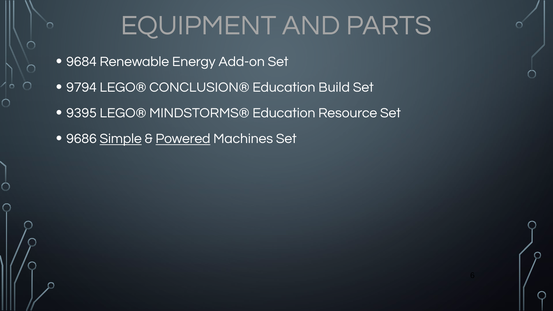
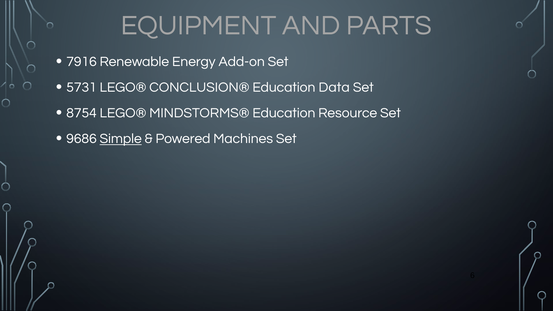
9684: 9684 -> 7916
9794: 9794 -> 5731
Build: Build -> Data
9395: 9395 -> 8754
Powered underline: present -> none
